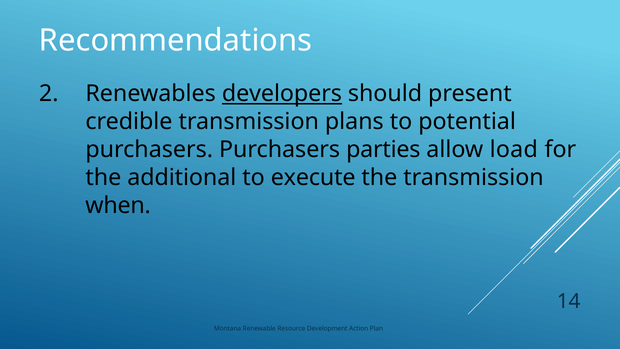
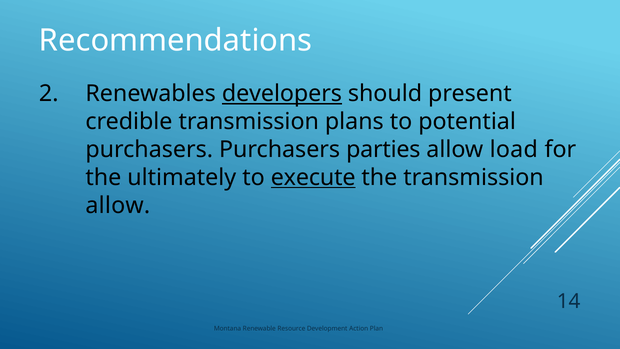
additional: additional -> ultimately
execute underline: none -> present
when at (118, 205): when -> allow
